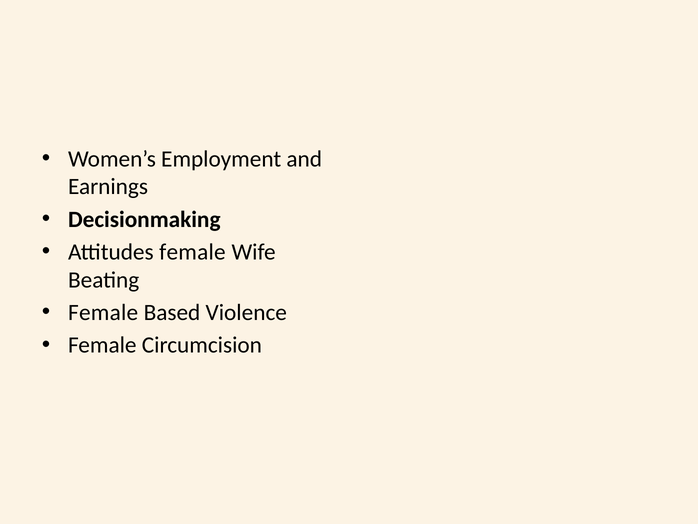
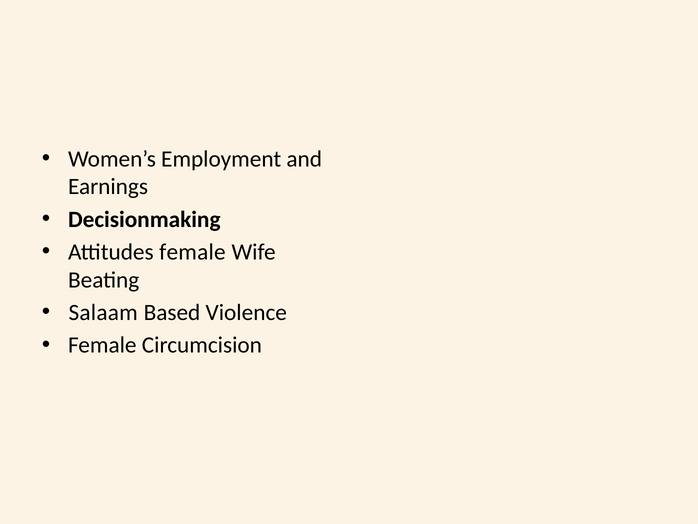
Female at (103, 312): Female -> Salaam
